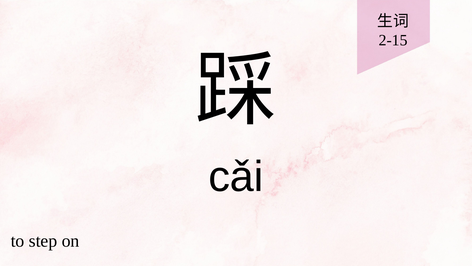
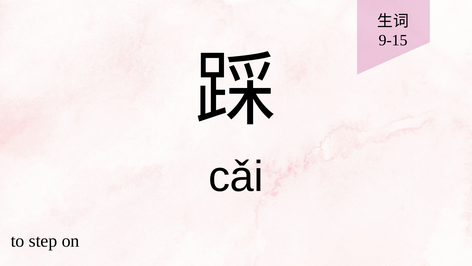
2-15: 2-15 -> 9-15
